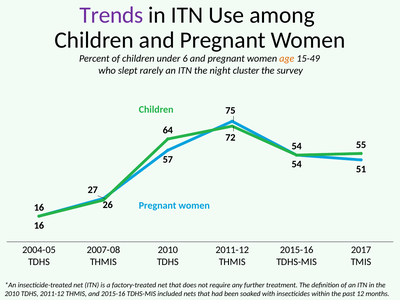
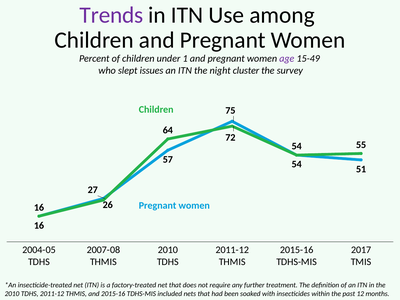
6: 6 -> 1
age colour: orange -> purple
rarely: rarely -> issues
